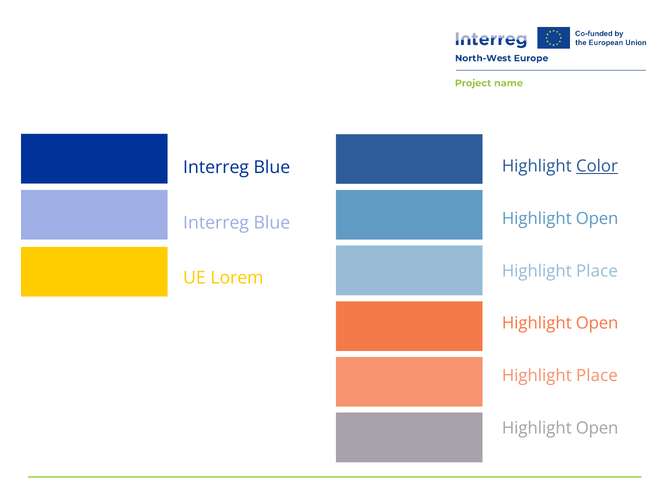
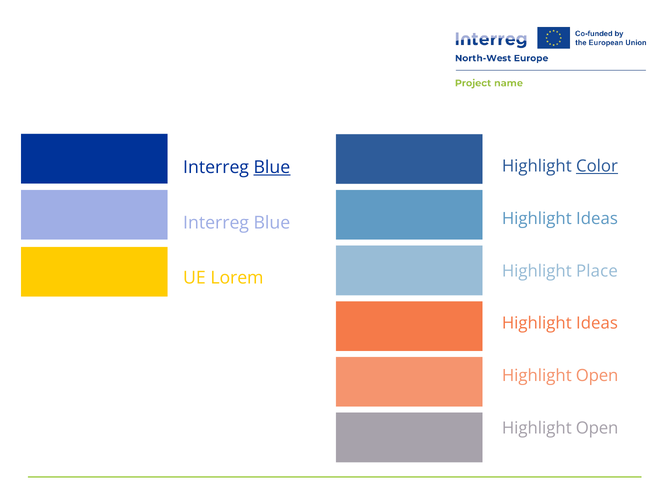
Blue at (272, 167) underline: none -> present
Open at (597, 219): Open -> Ideas
Open at (597, 323): Open -> Ideas
Place at (597, 376): Place -> Open
